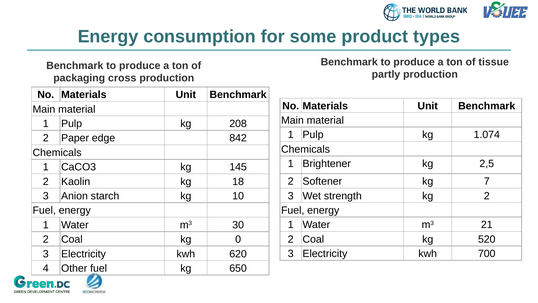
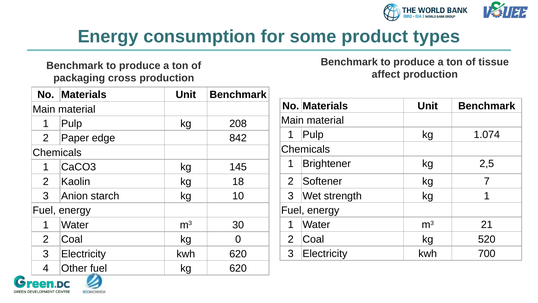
partly: partly -> affect
kg 2: 2 -> 1
kg 650: 650 -> 620
